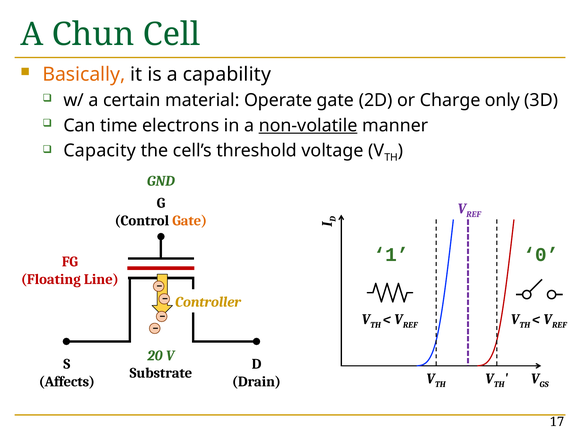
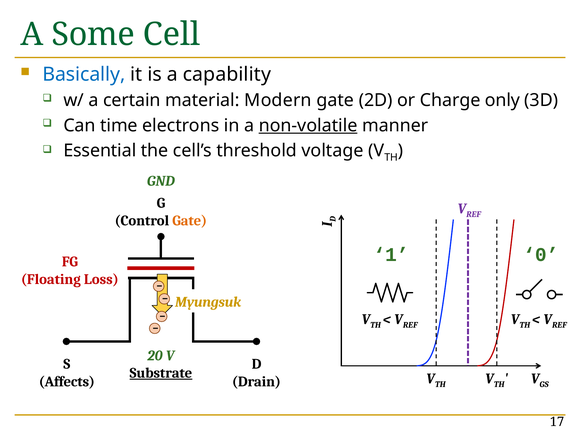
Chun: Chun -> Some
Basically colour: orange -> blue
Operate: Operate -> Modern
Capacity: Capacity -> Essential
Line: Line -> Loss
Controller: Controller -> Myungsuk
Substrate underline: none -> present
